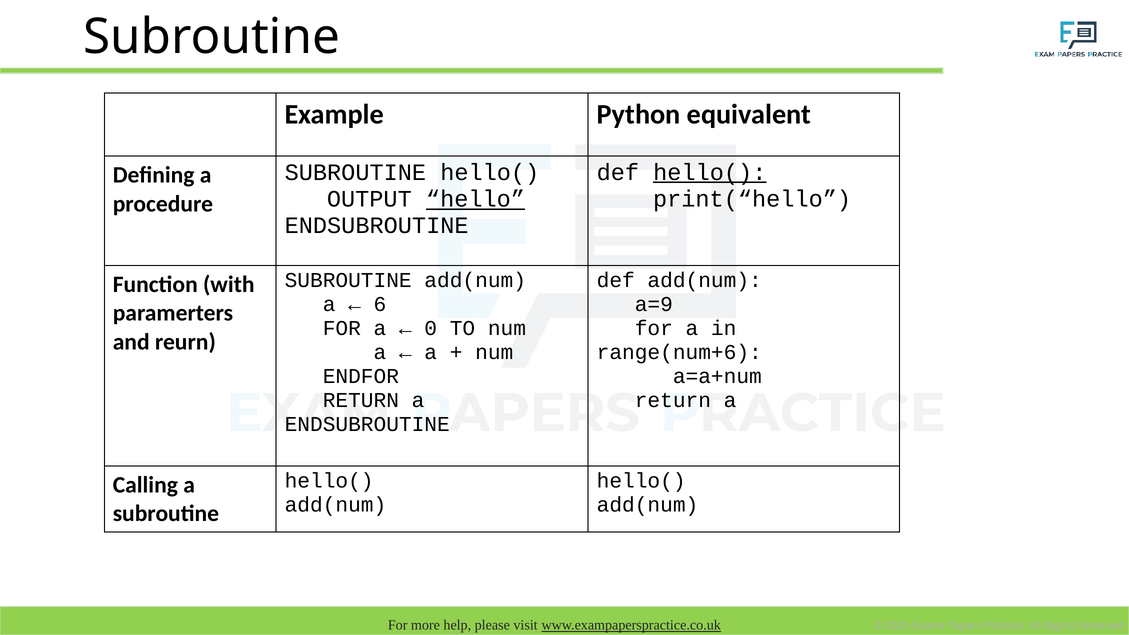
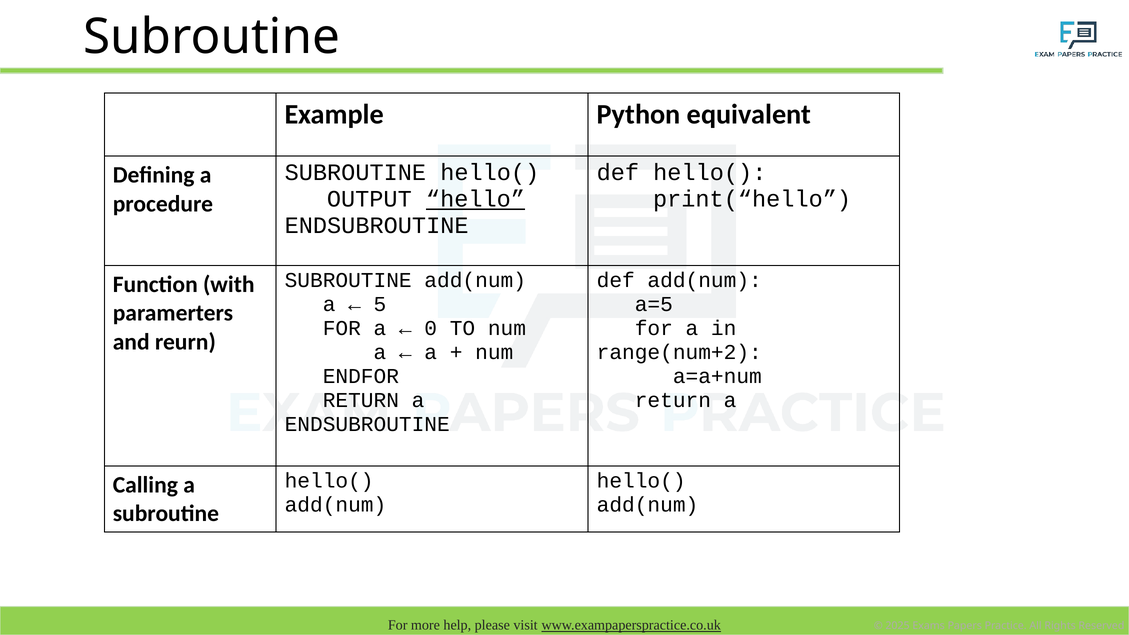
hello( at (710, 172) underline: present -> none
6: 6 -> 5
a=9: a=9 -> a=5
range(num+6: range(num+6 -> range(num+2
